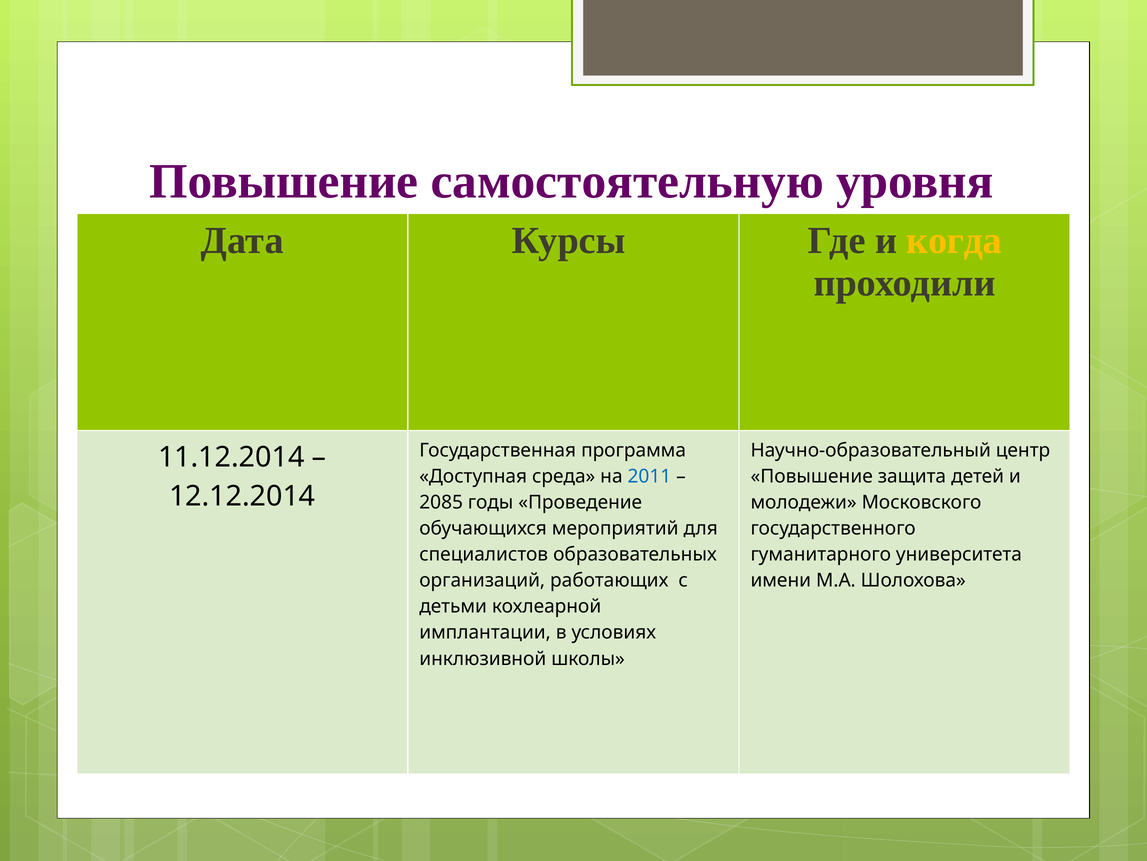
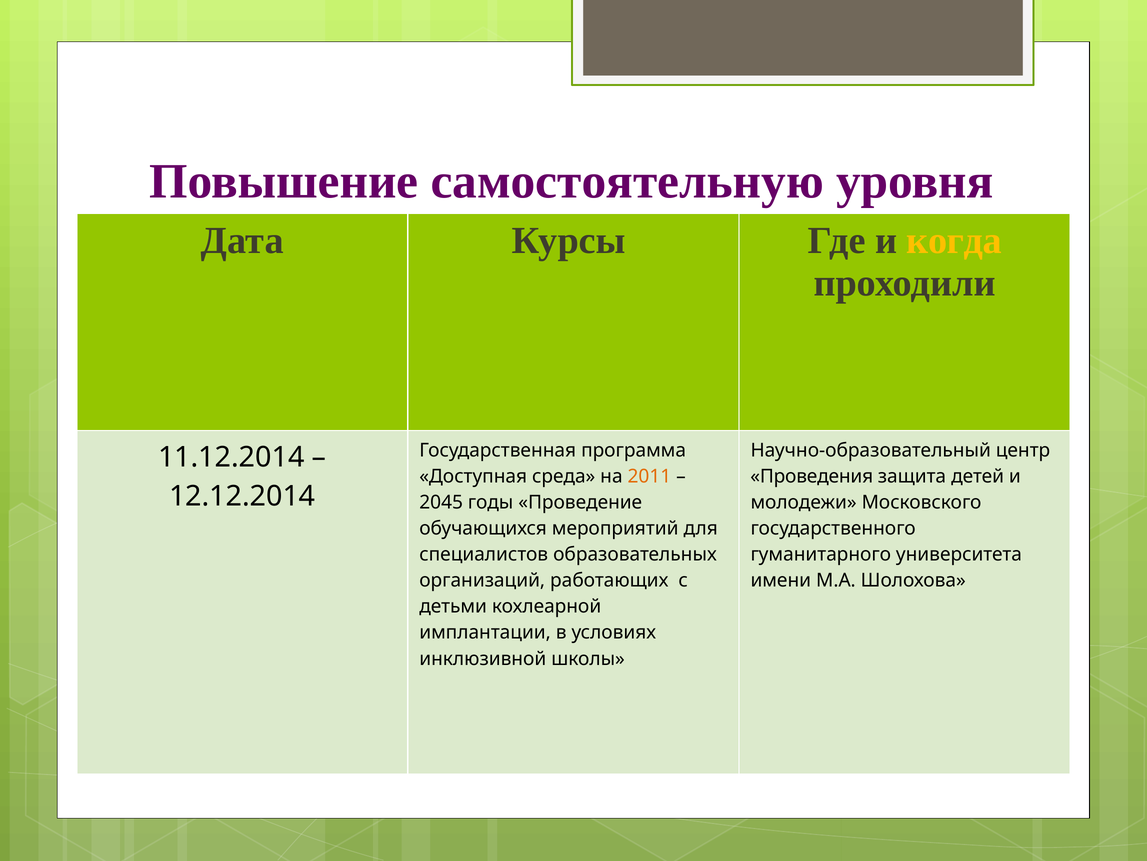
2011 colour: blue -> orange
Повышение at (812, 476): Повышение -> Проведения
2085: 2085 -> 2045
